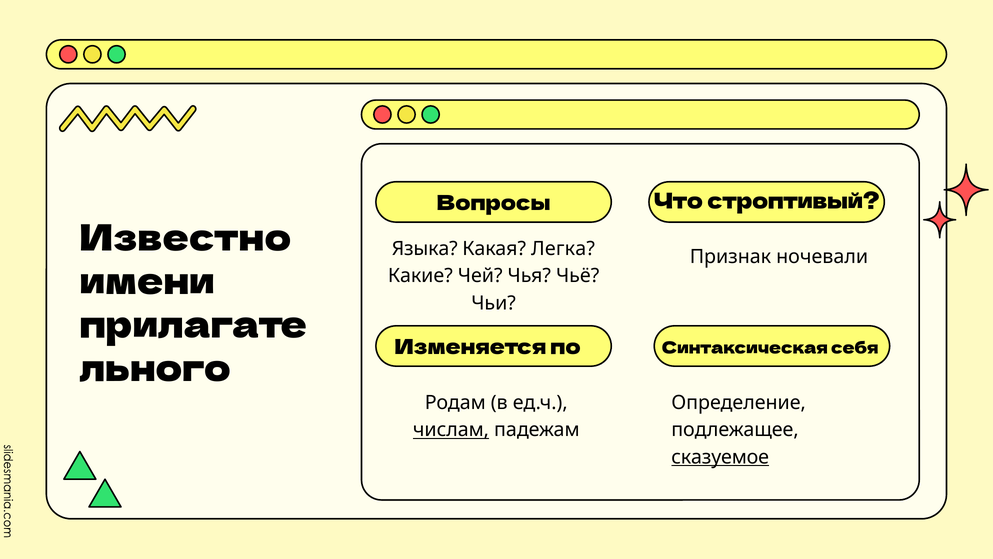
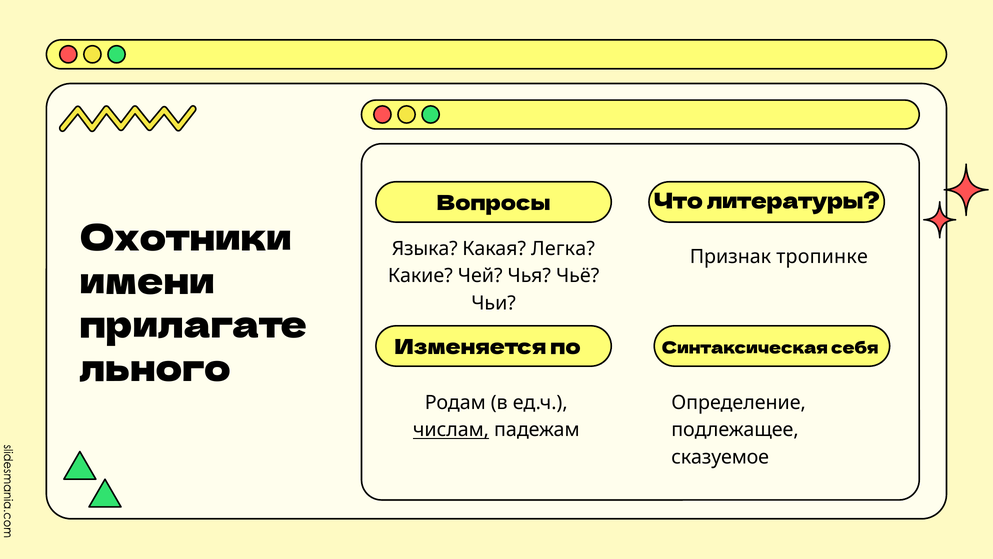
строптивый: строптивый -> литературы
Известно: Известно -> Охотники
ночевали: ночевали -> тропинке
сказуемое underline: present -> none
